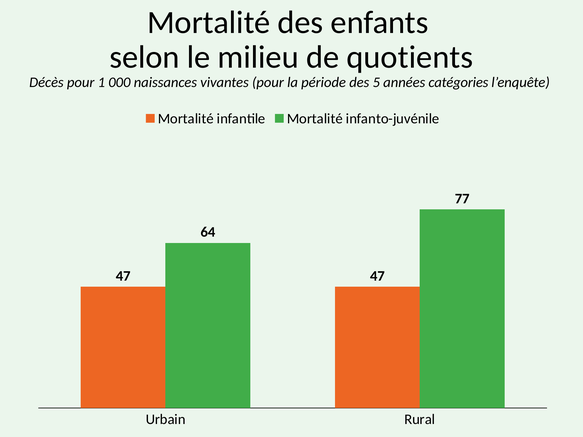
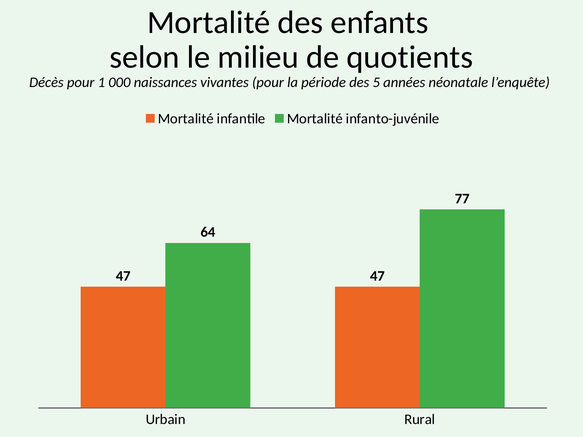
catégories: catégories -> néonatale
